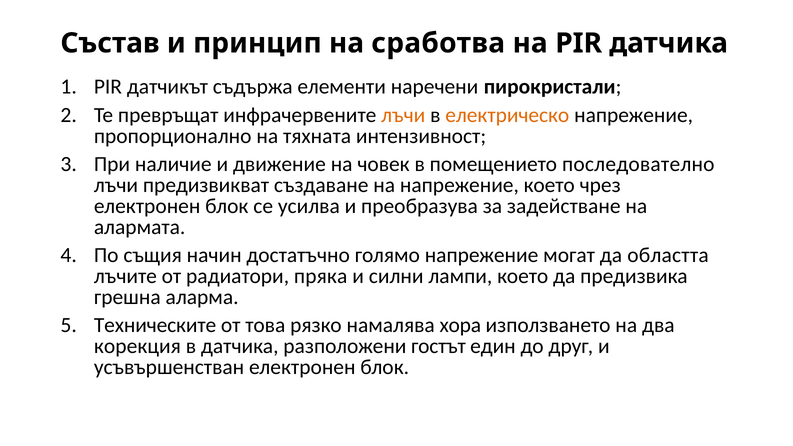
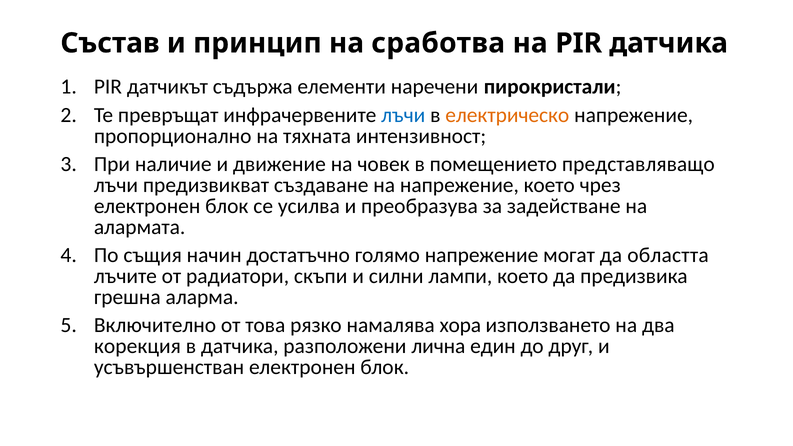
лъчи at (403, 115) colour: orange -> blue
последователно: последователно -> представляващо
пряка: пряка -> скъпи
Техническите: Техническите -> Включително
гостът: гостът -> лична
